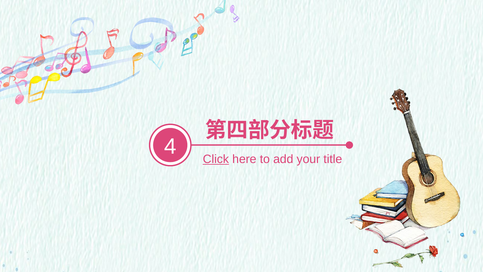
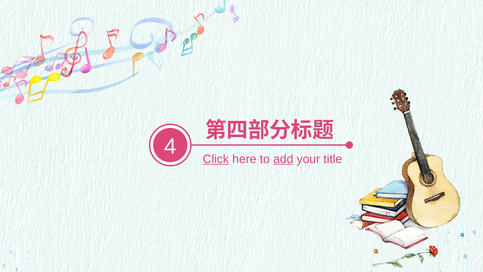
add underline: none -> present
